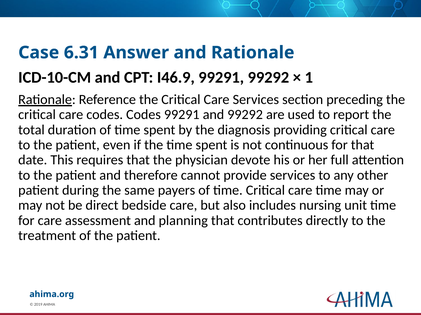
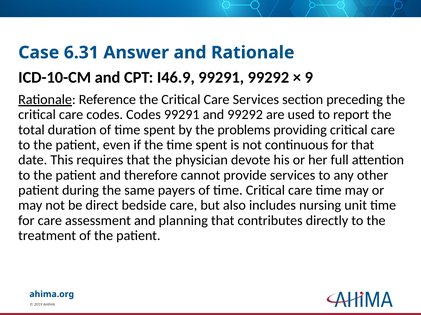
1: 1 -> 9
diagnosis: diagnosis -> problems
